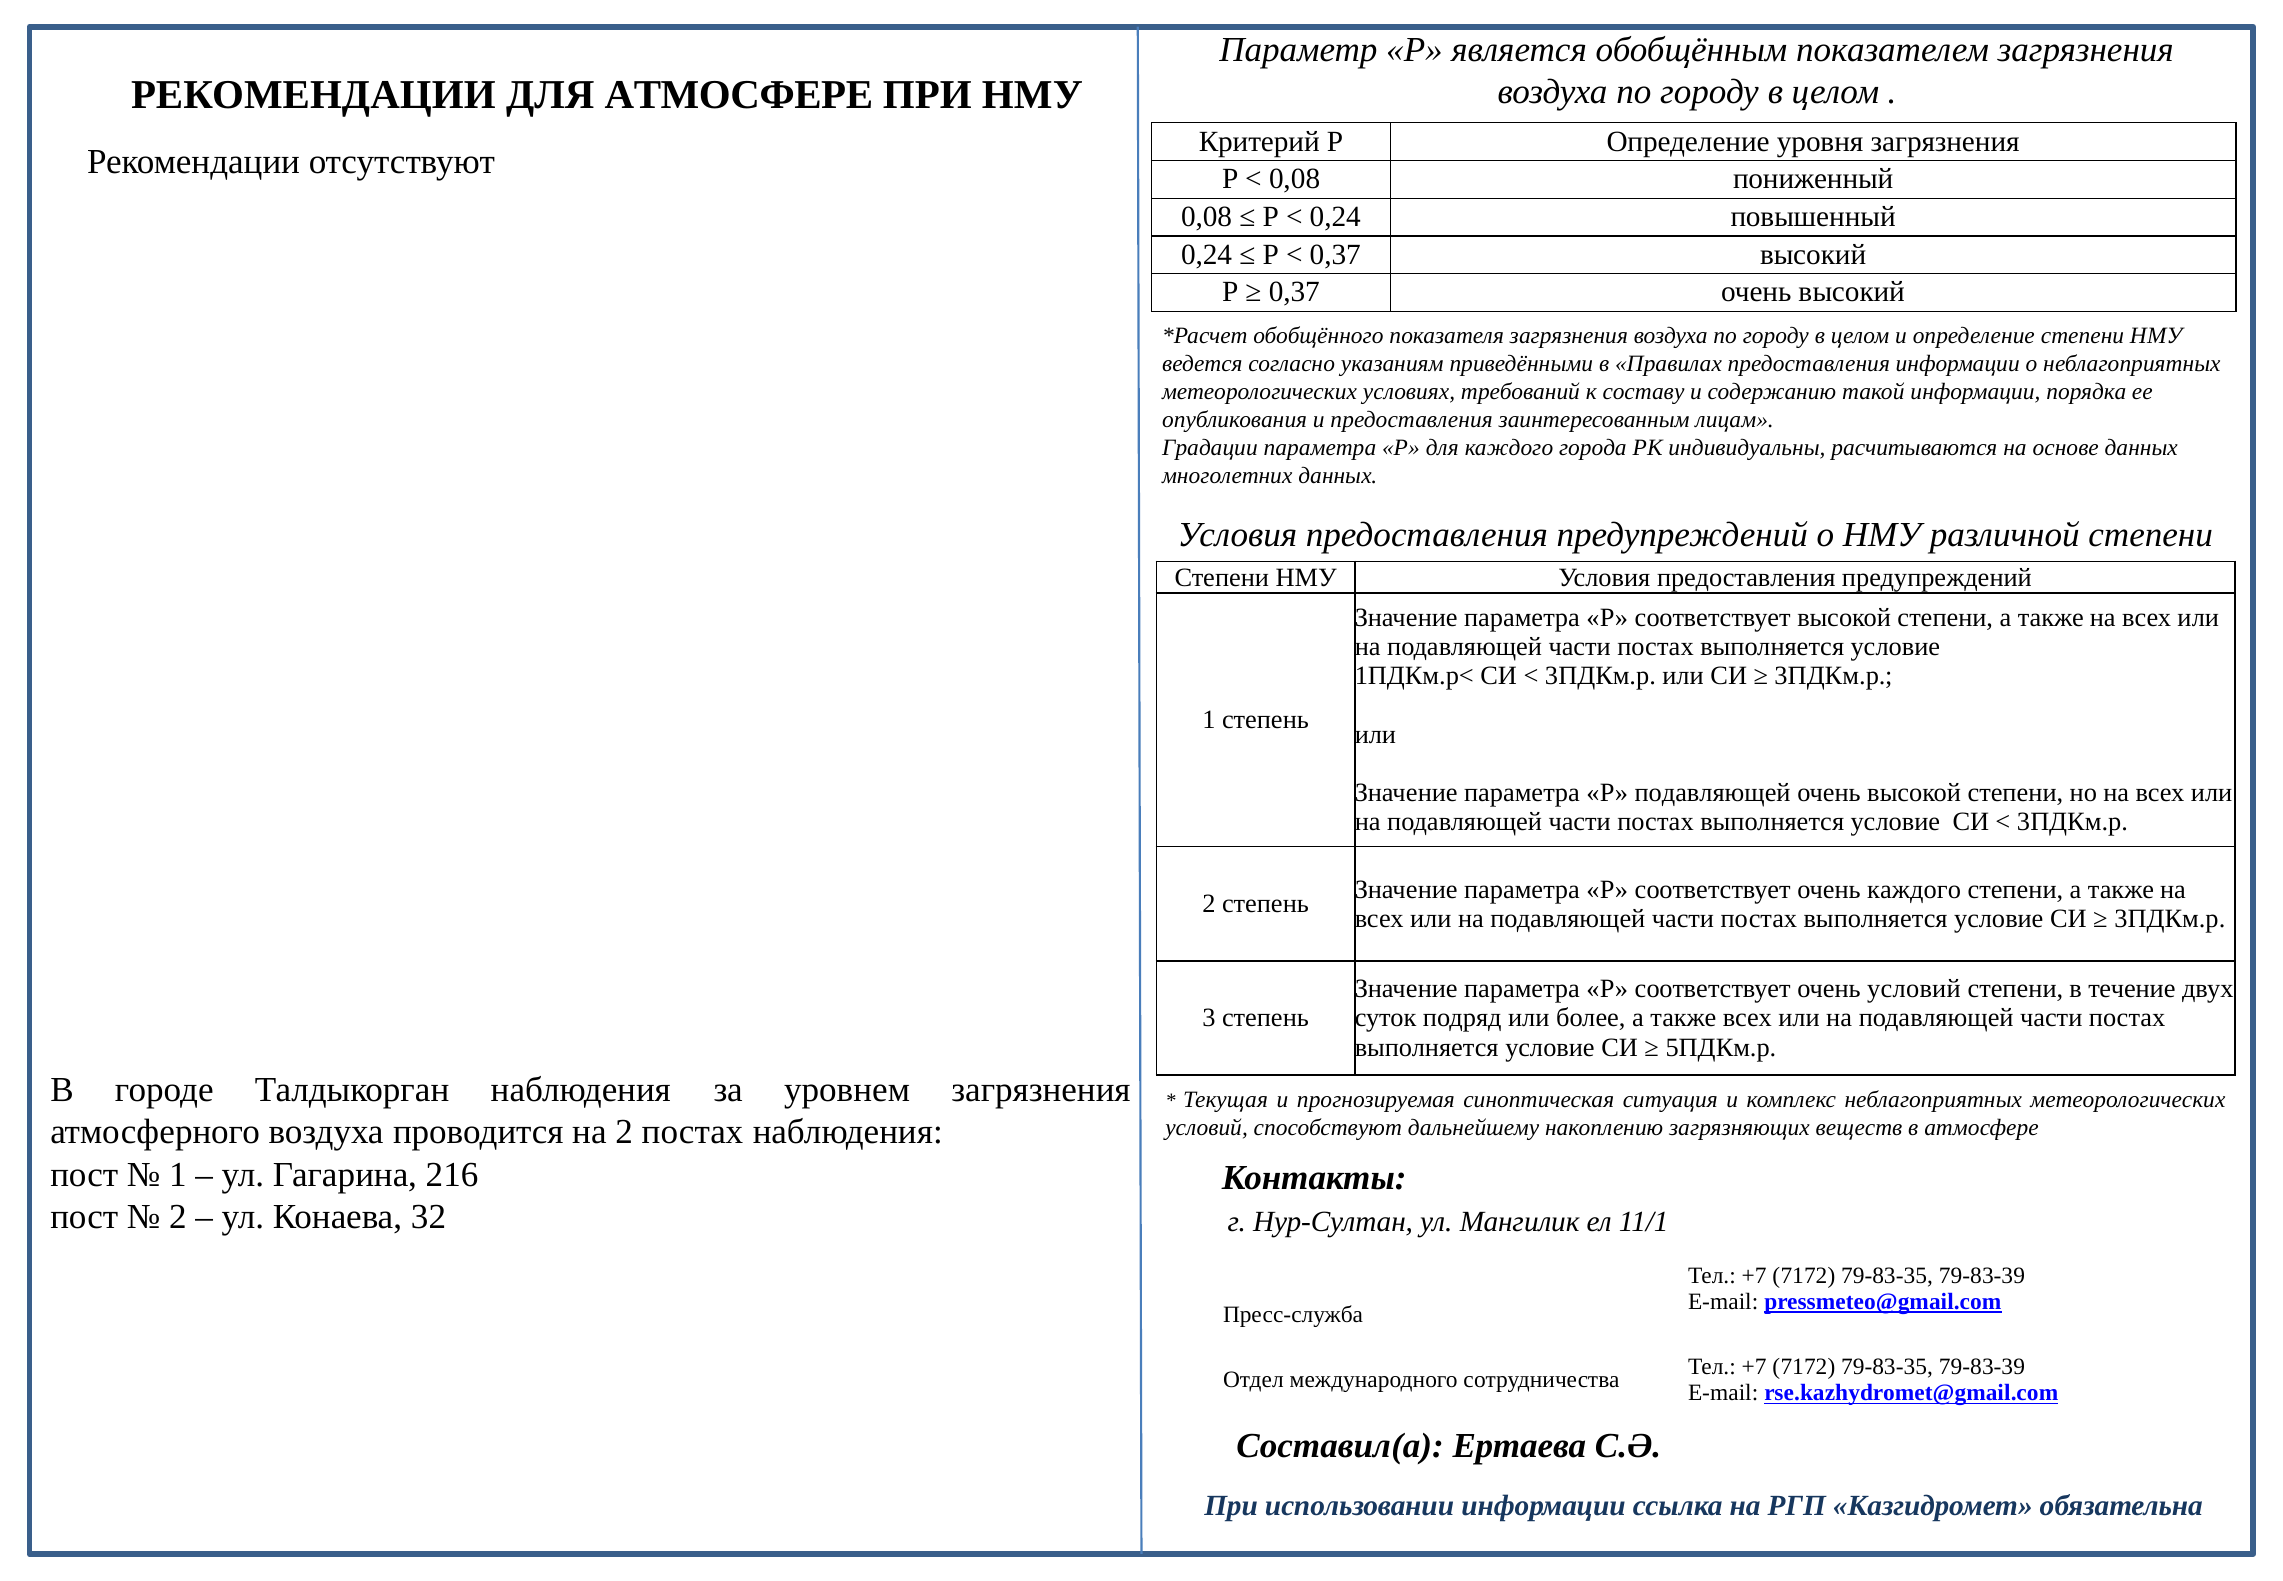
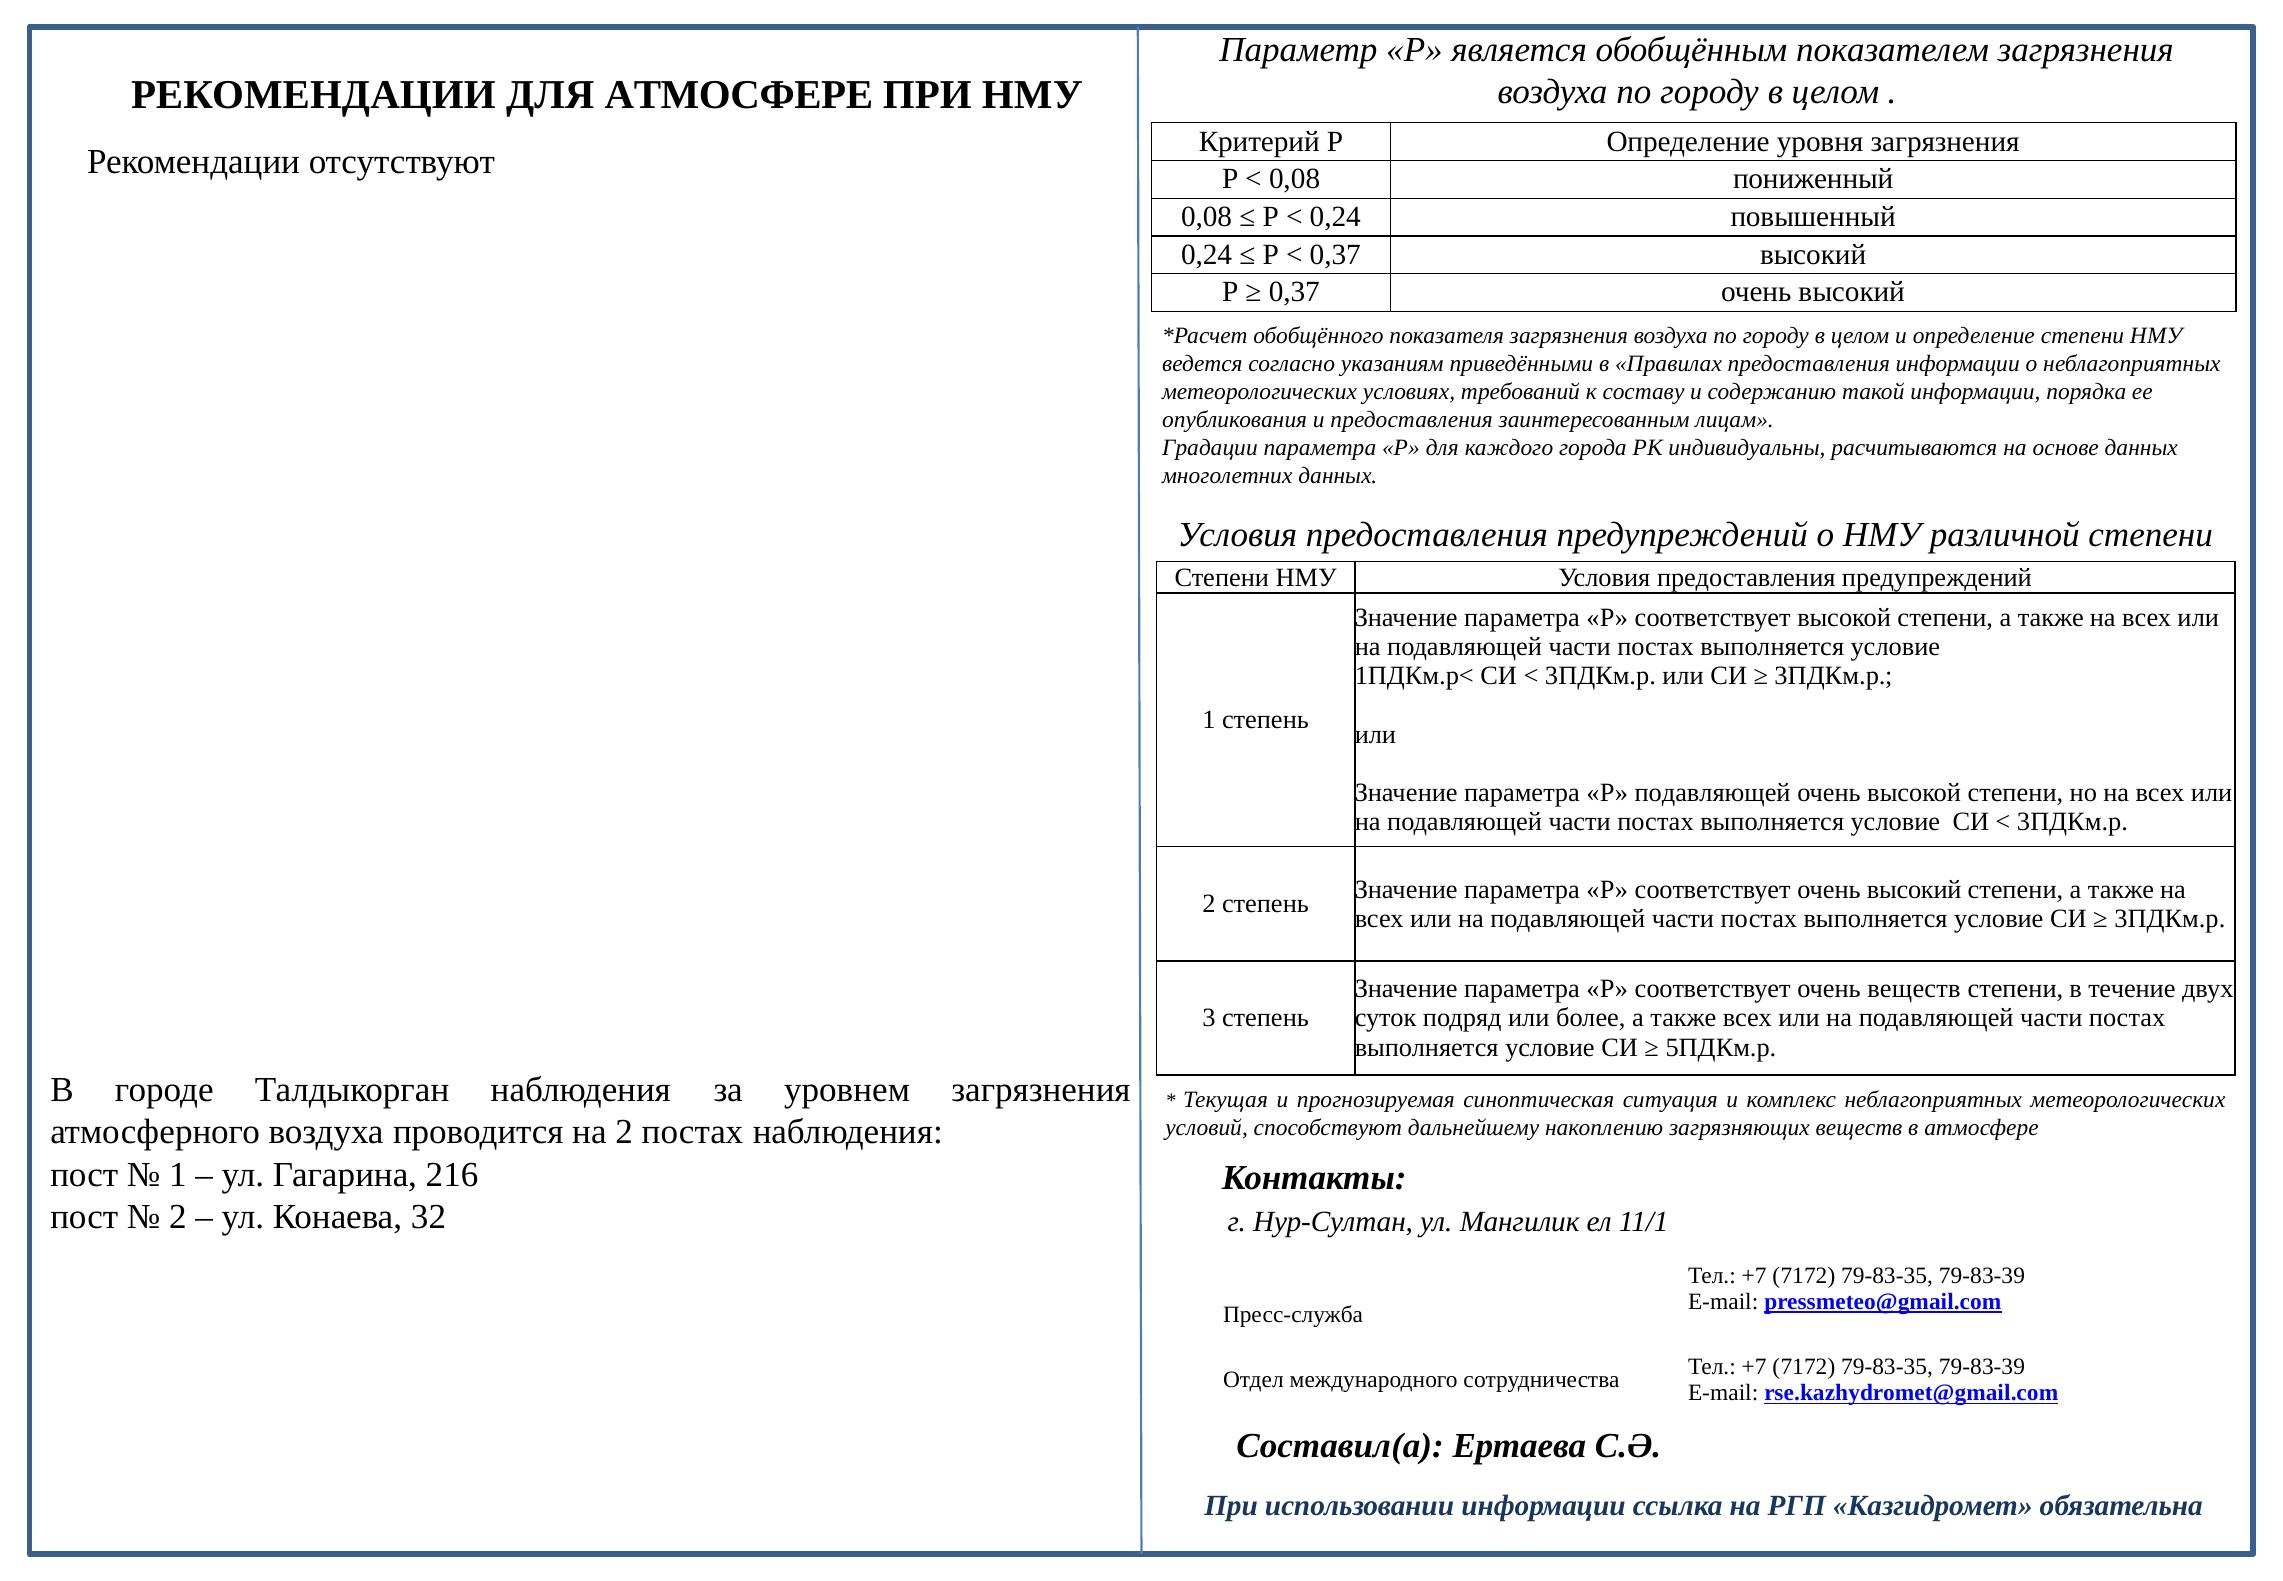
соответствует очень каждого: каждого -> высокий
очень условий: условий -> веществ
